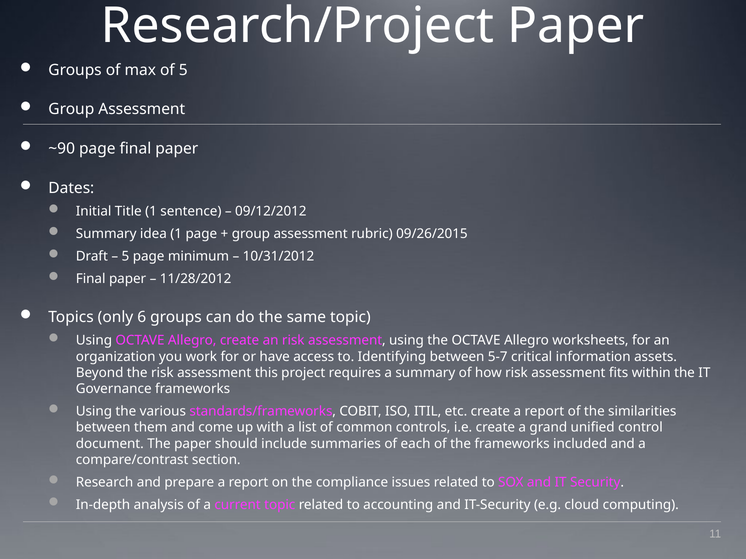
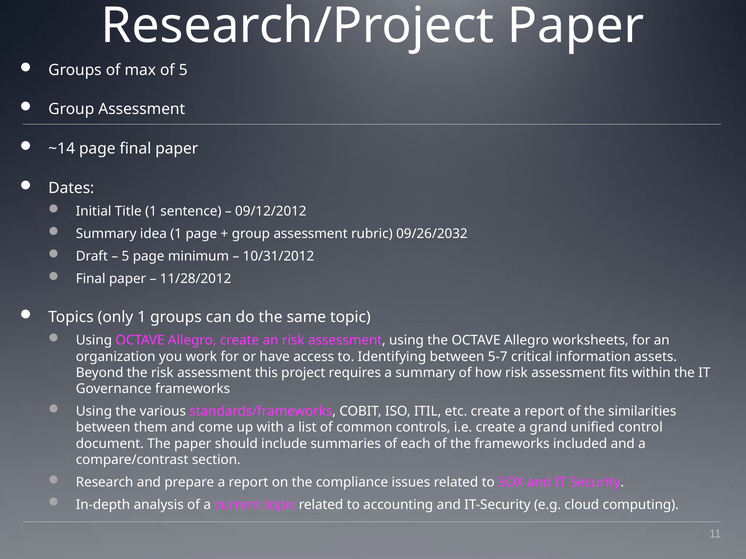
~90: ~90 -> ~14
09/26/2015: 09/26/2015 -> 09/26/2032
only 6: 6 -> 1
